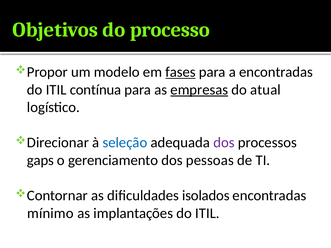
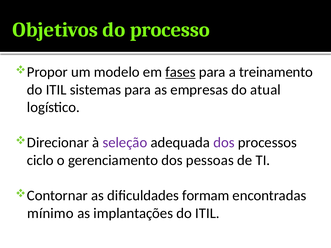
a encontradas: encontradas -> treinamento
contínua: contínua -> sistemas
empresas underline: present -> none
seleção colour: blue -> purple
gaps: gaps -> ciclo
isolados: isolados -> formam
